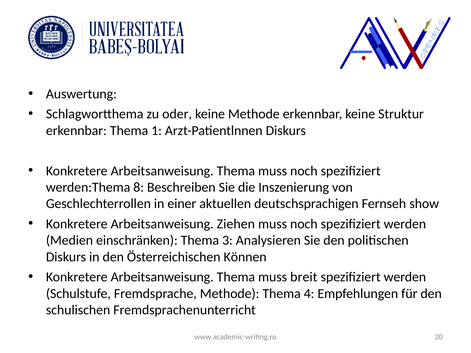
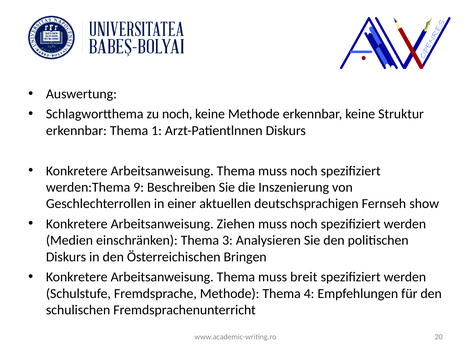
zu oder: oder -> noch
8: 8 -> 9
Können: Können -> Bringen
